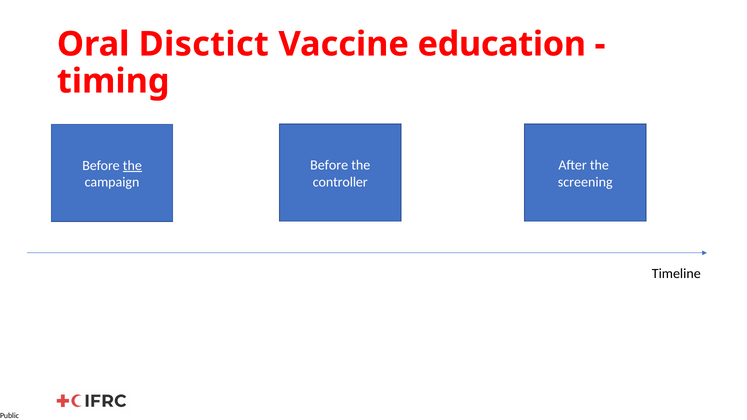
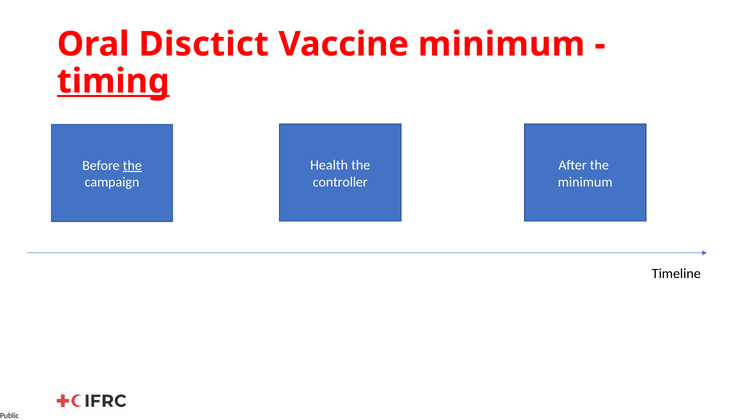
Vaccine education: education -> minimum
timing underline: none -> present
Before at (329, 165): Before -> Health
screening at (585, 182): screening -> minimum
